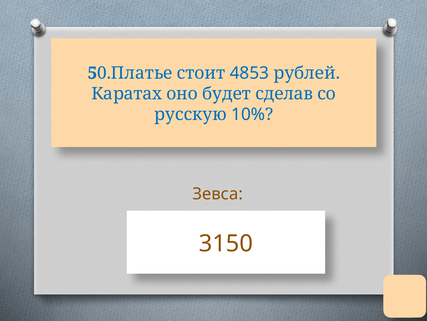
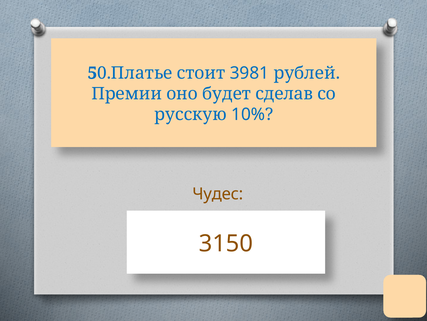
4853: 4853 -> 3981
Каратах: Каратах -> Премии
Зевса: Зевса -> Чудес
